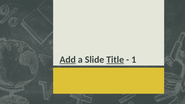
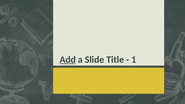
Title underline: present -> none
